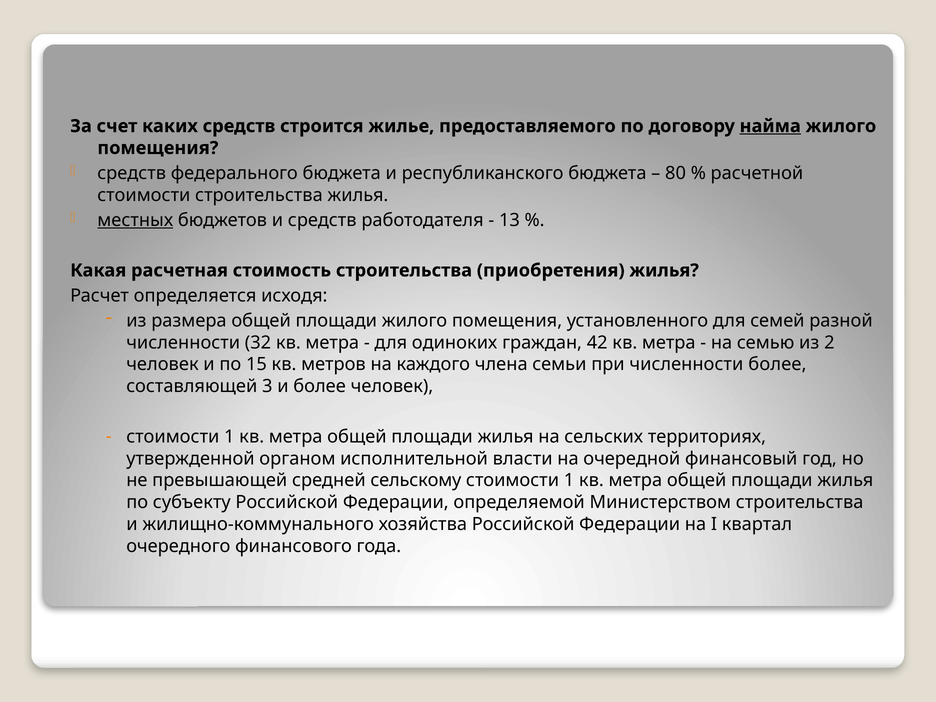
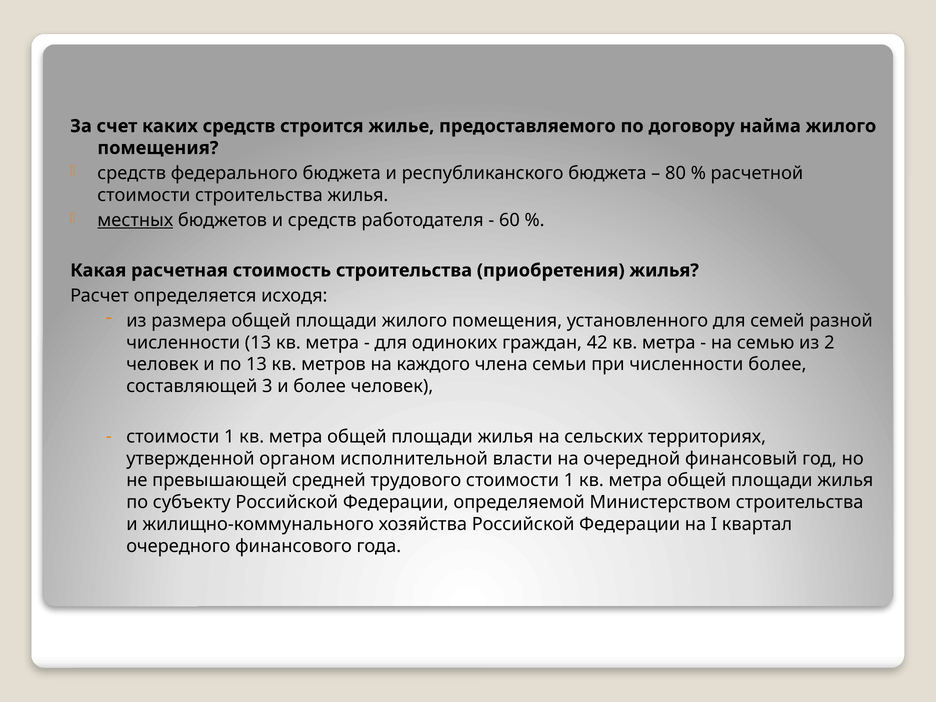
найма underline: present -> none
13: 13 -> 60
численности 32: 32 -> 13
по 15: 15 -> 13
сельскому: сельскому -> трудового
